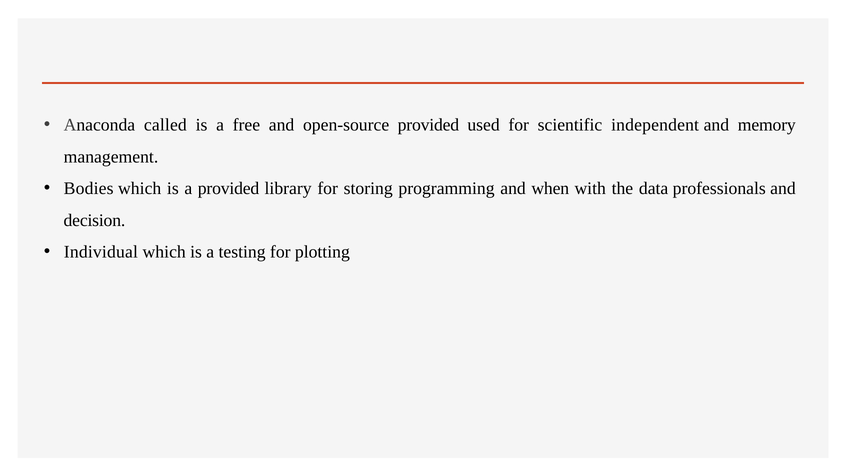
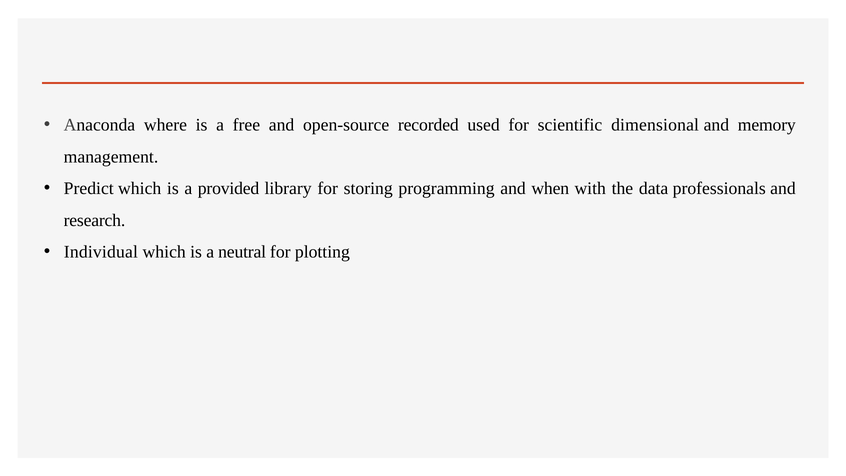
called: called -> where
open-source provided: provided -> recorded
independent: independent -> dimensional
Bodies: Bodies -> Predict
decision: decision -> research
testing: testing -> neutral
